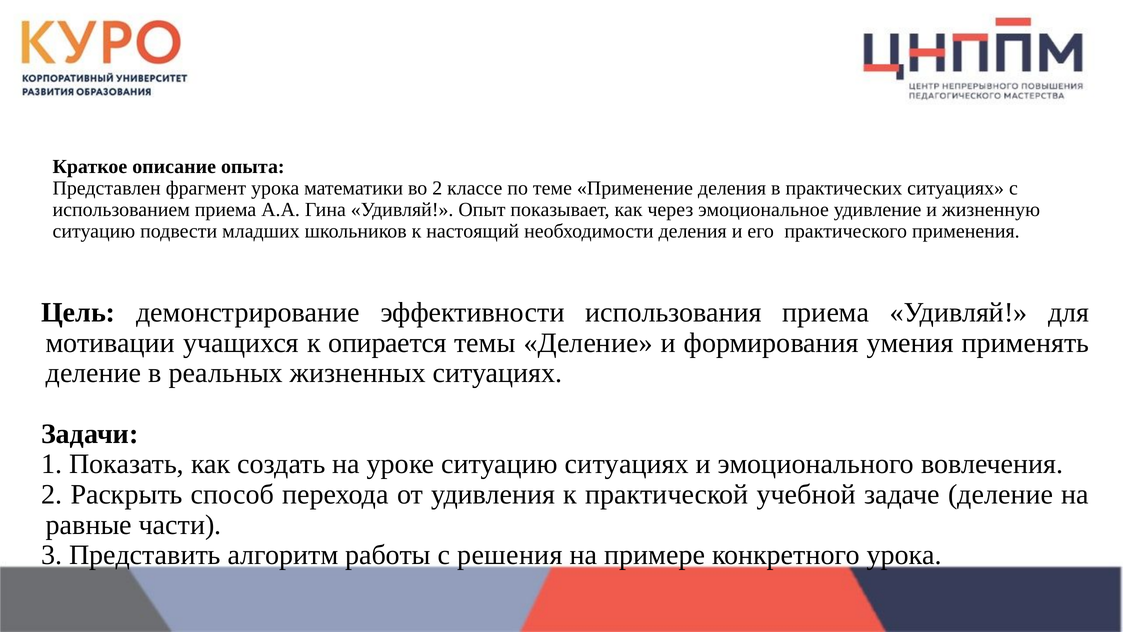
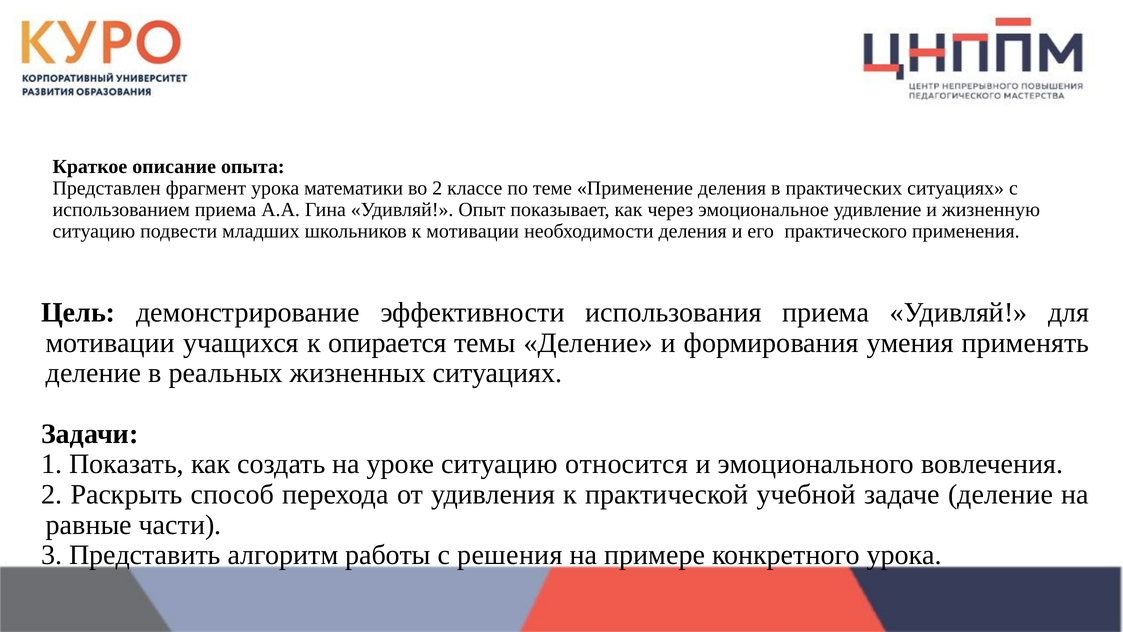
к настоящий: настоящий -> мотивации
ситуацию ситуациях: ситуациях -> относится
